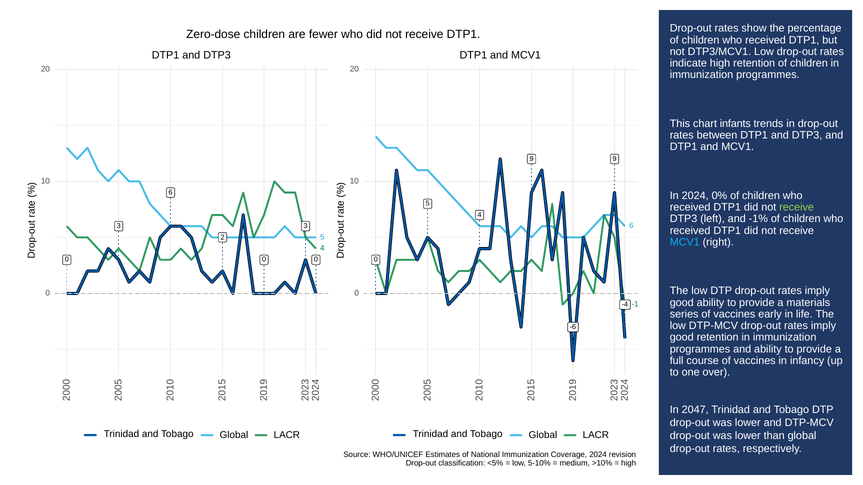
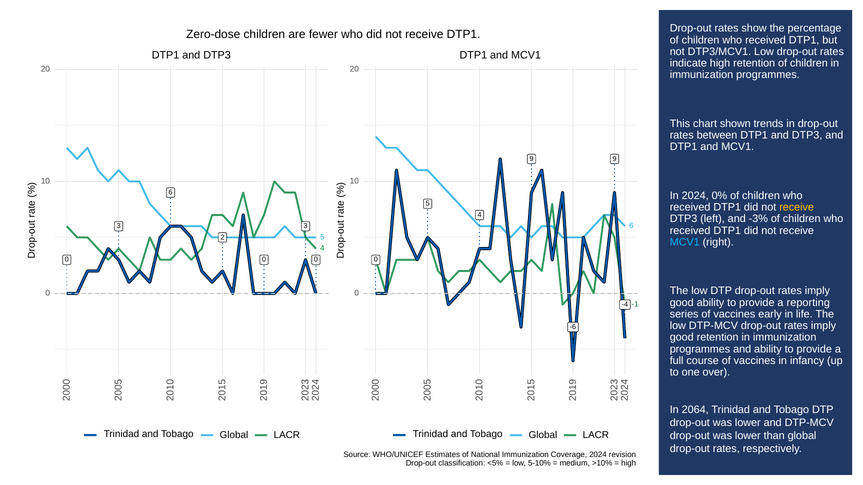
infants: infants -> shown
receive at (797, 207) colour: light green -> yellow
-1%: -1% -> -3%
materials: materials -> reporting
2047: 2047 -> 2064
